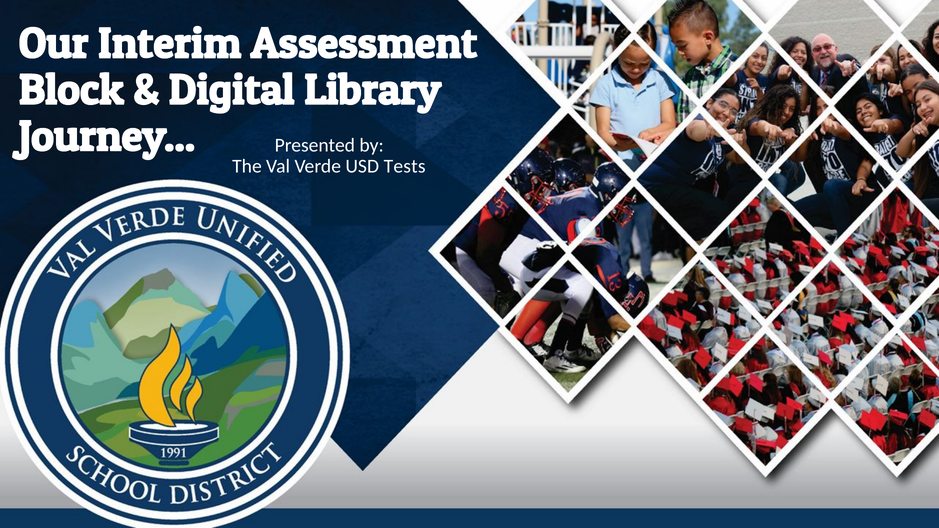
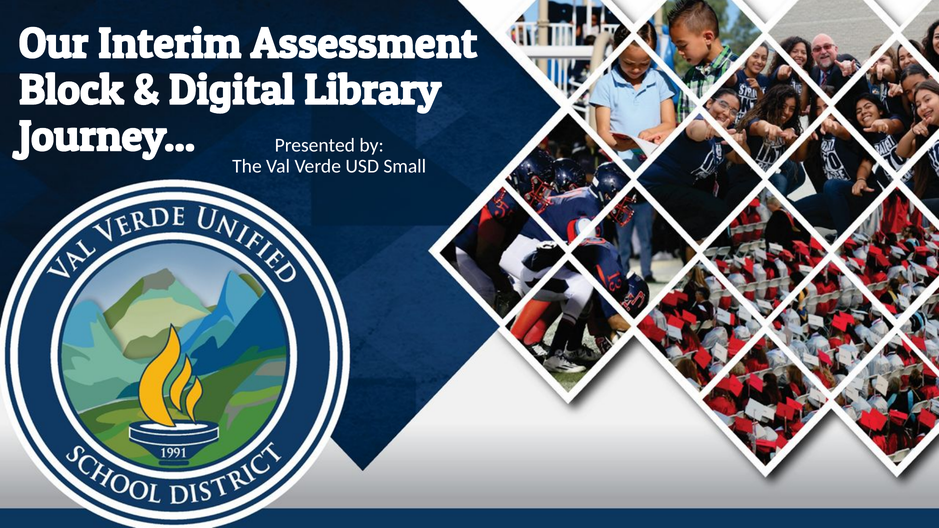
Tests: Tests -> Small
